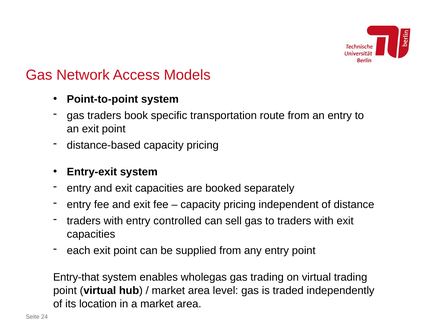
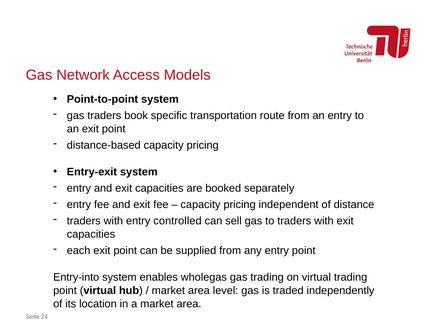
Entry-that: Entry-that -> Entry-into
